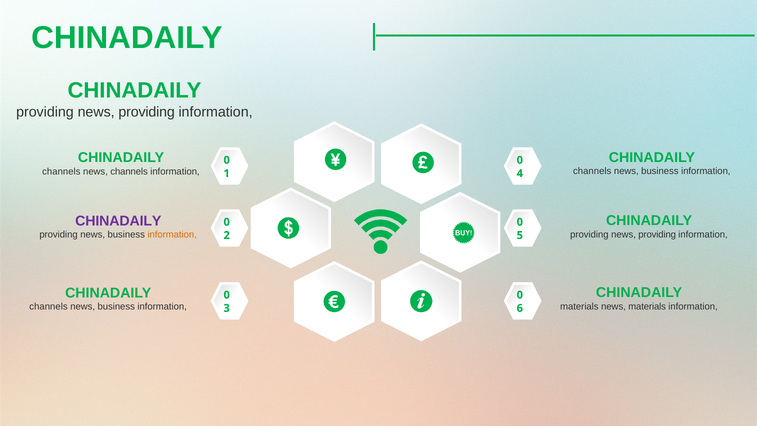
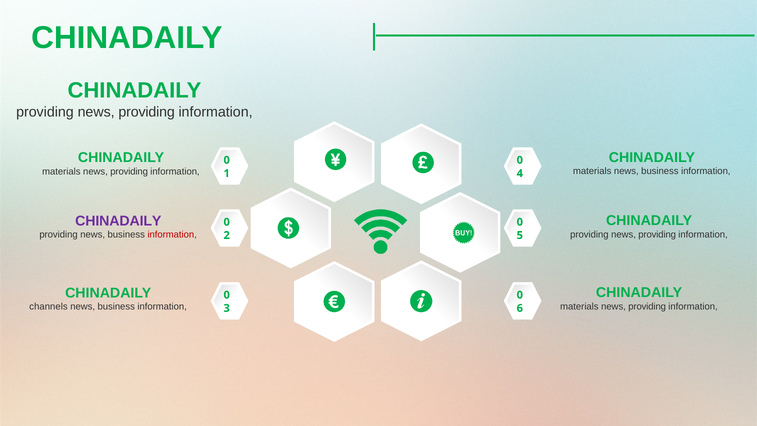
channels at (592, 171): channels -> materials
channels at (61, 171): channels -> materials
channels at (129, 171): channels -> providing
information at (172, 235) colour: orange -> red
materials at (647, 306): materials -> providing
